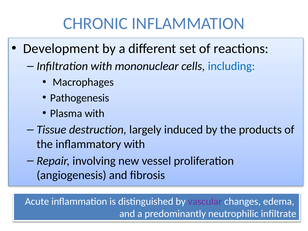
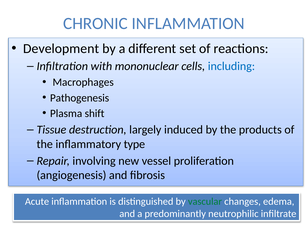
Plasma with: with -> shift
inflammatory with: with -> type
vascular colour: purple -> green
